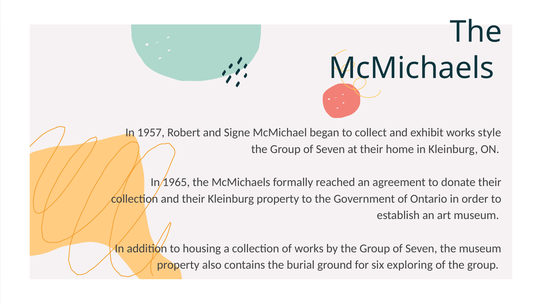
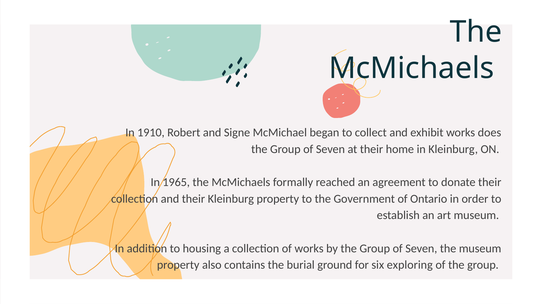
1957: 1957 -> 1910
style: style -> does
